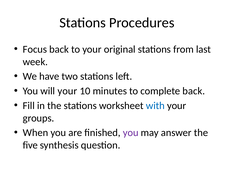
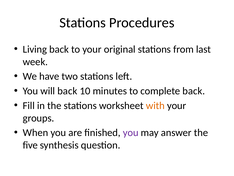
Focus: Focus -> Living
will your: your -> back
with colour: blue -> orange
